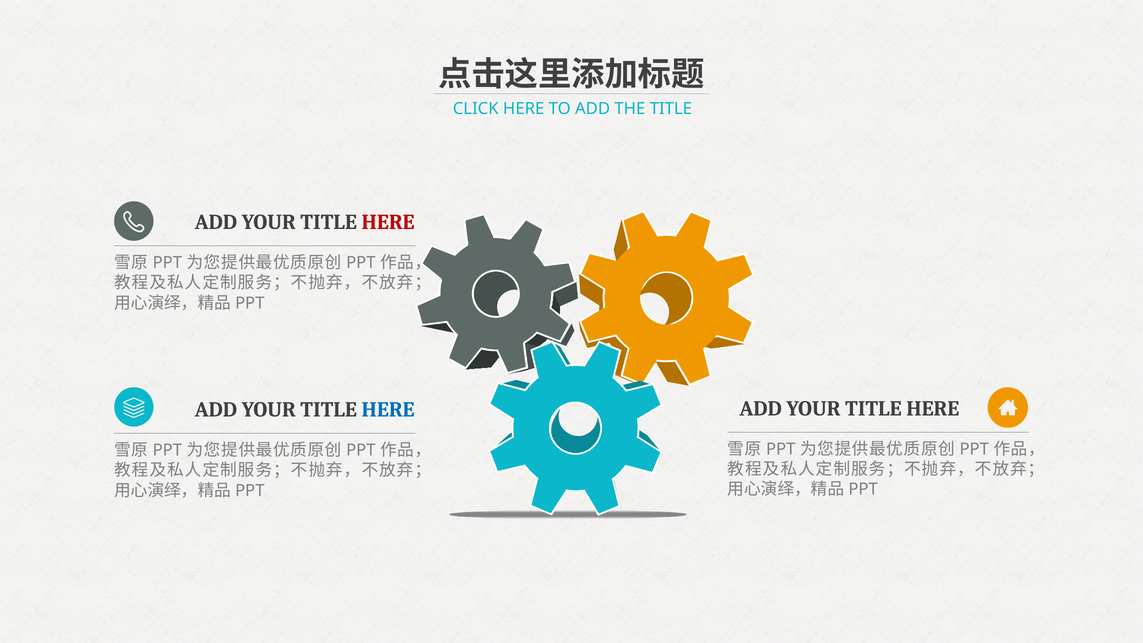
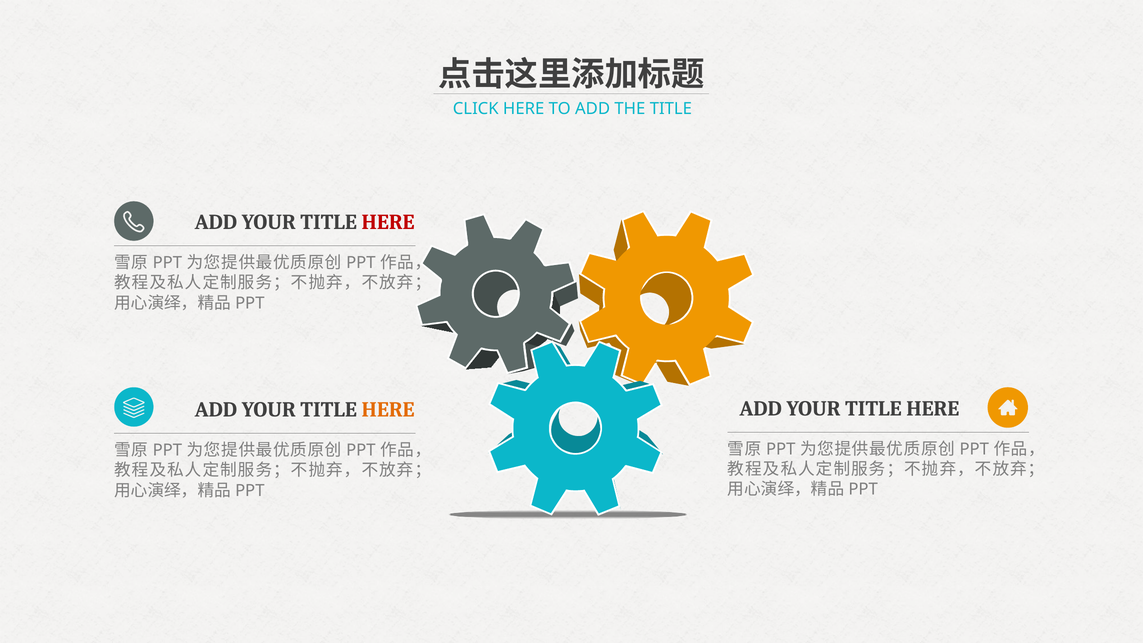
HERE at (388, 410) colour: blue -> orange
